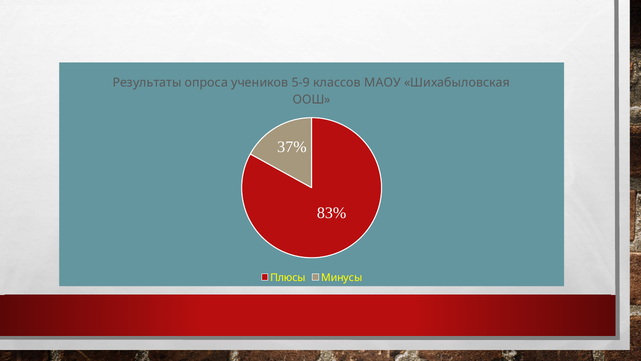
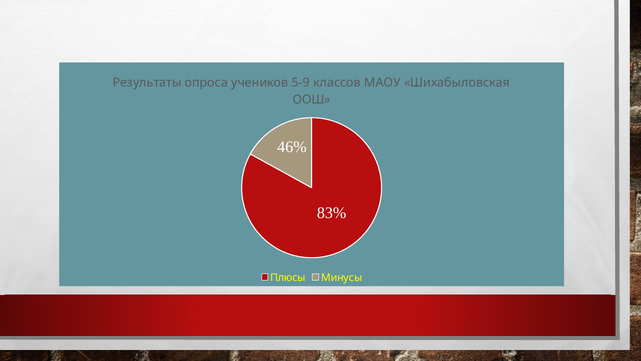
37%: 37% -> 46%
